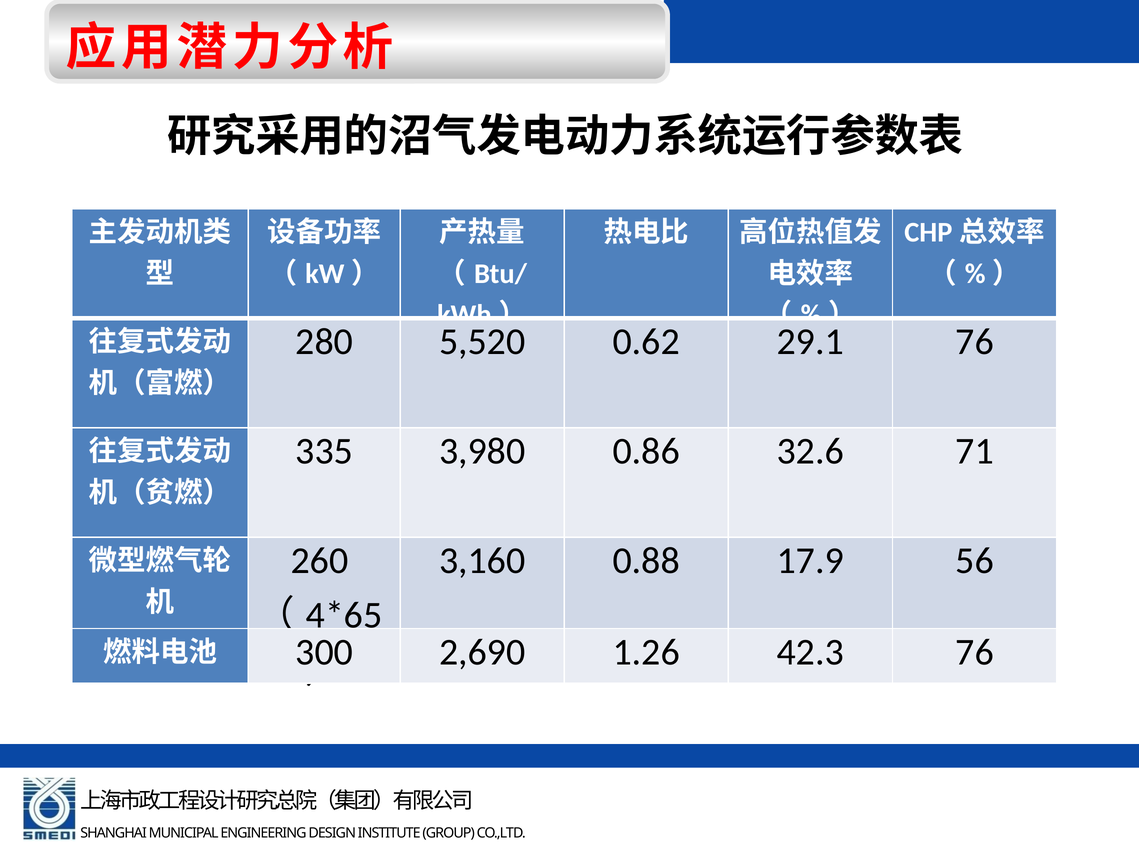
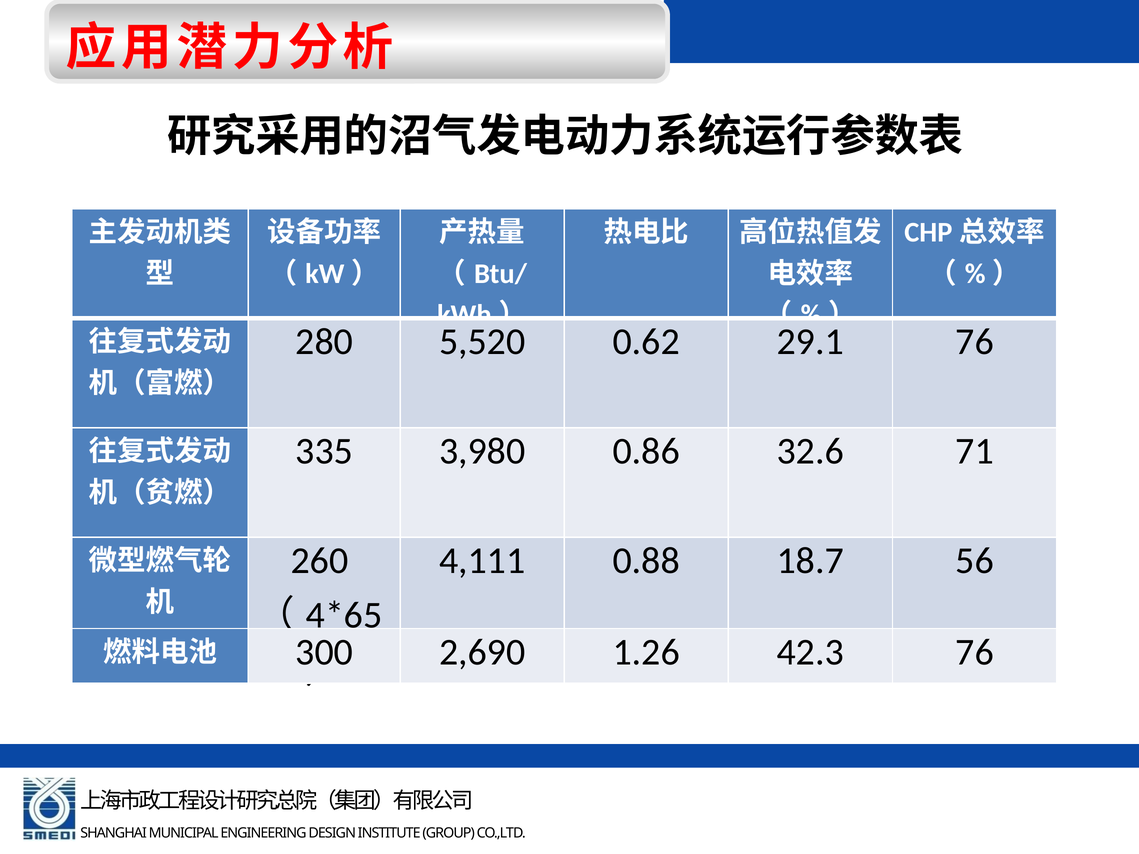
3,160: 3,160 -> 4,111
17.9: 17.9 -> 18.7
